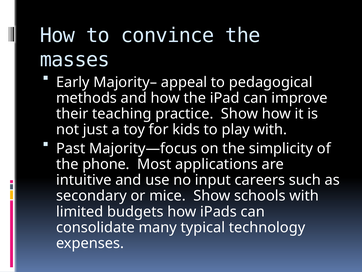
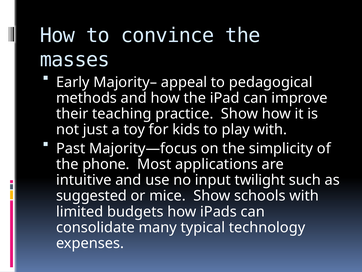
careers: careers -> twilight
secondary: secondary -> suggested
